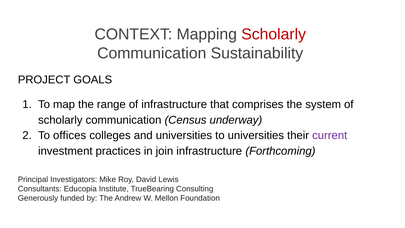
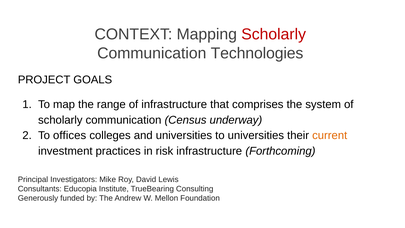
Sustainability: Sustainability -> Technologies
current colour: purple -> orange
join: join -> risk
